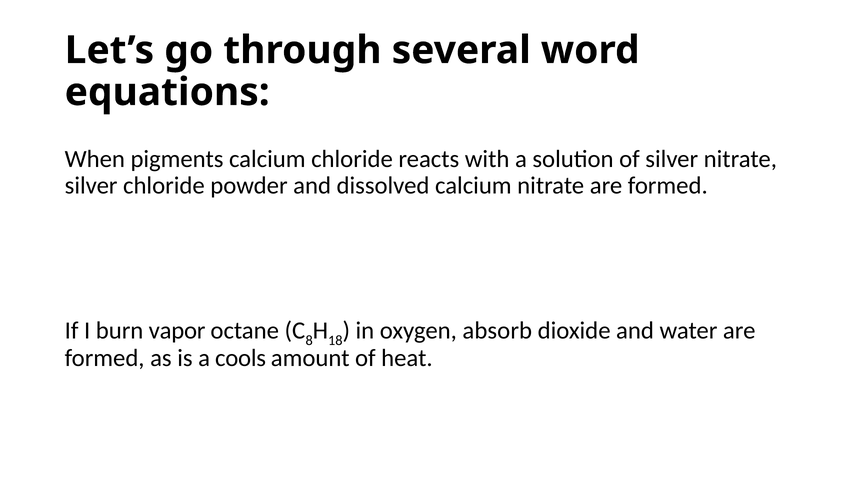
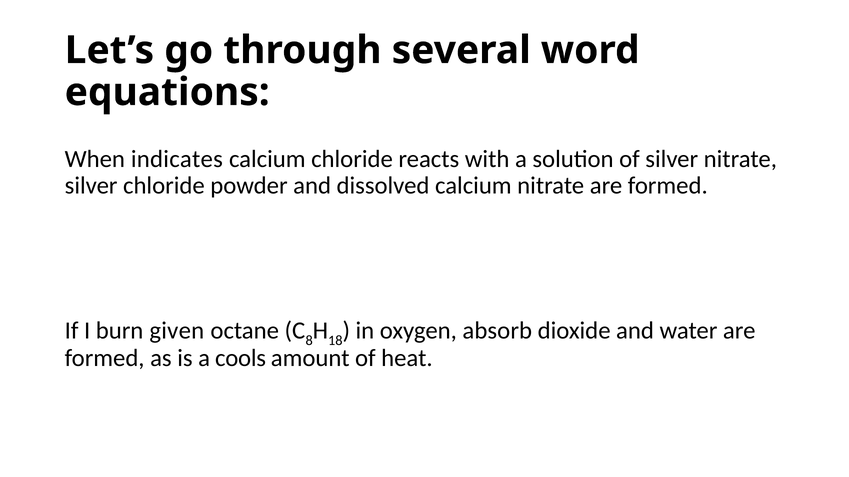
pigments: pigments -> indicates
vapor: vapor -> given
